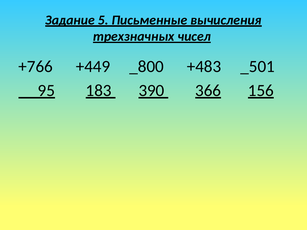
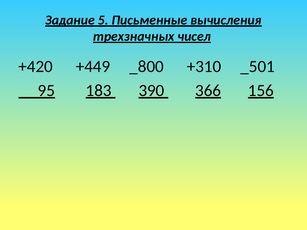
+766: +766 -> +420
+483: +483 -> +310
